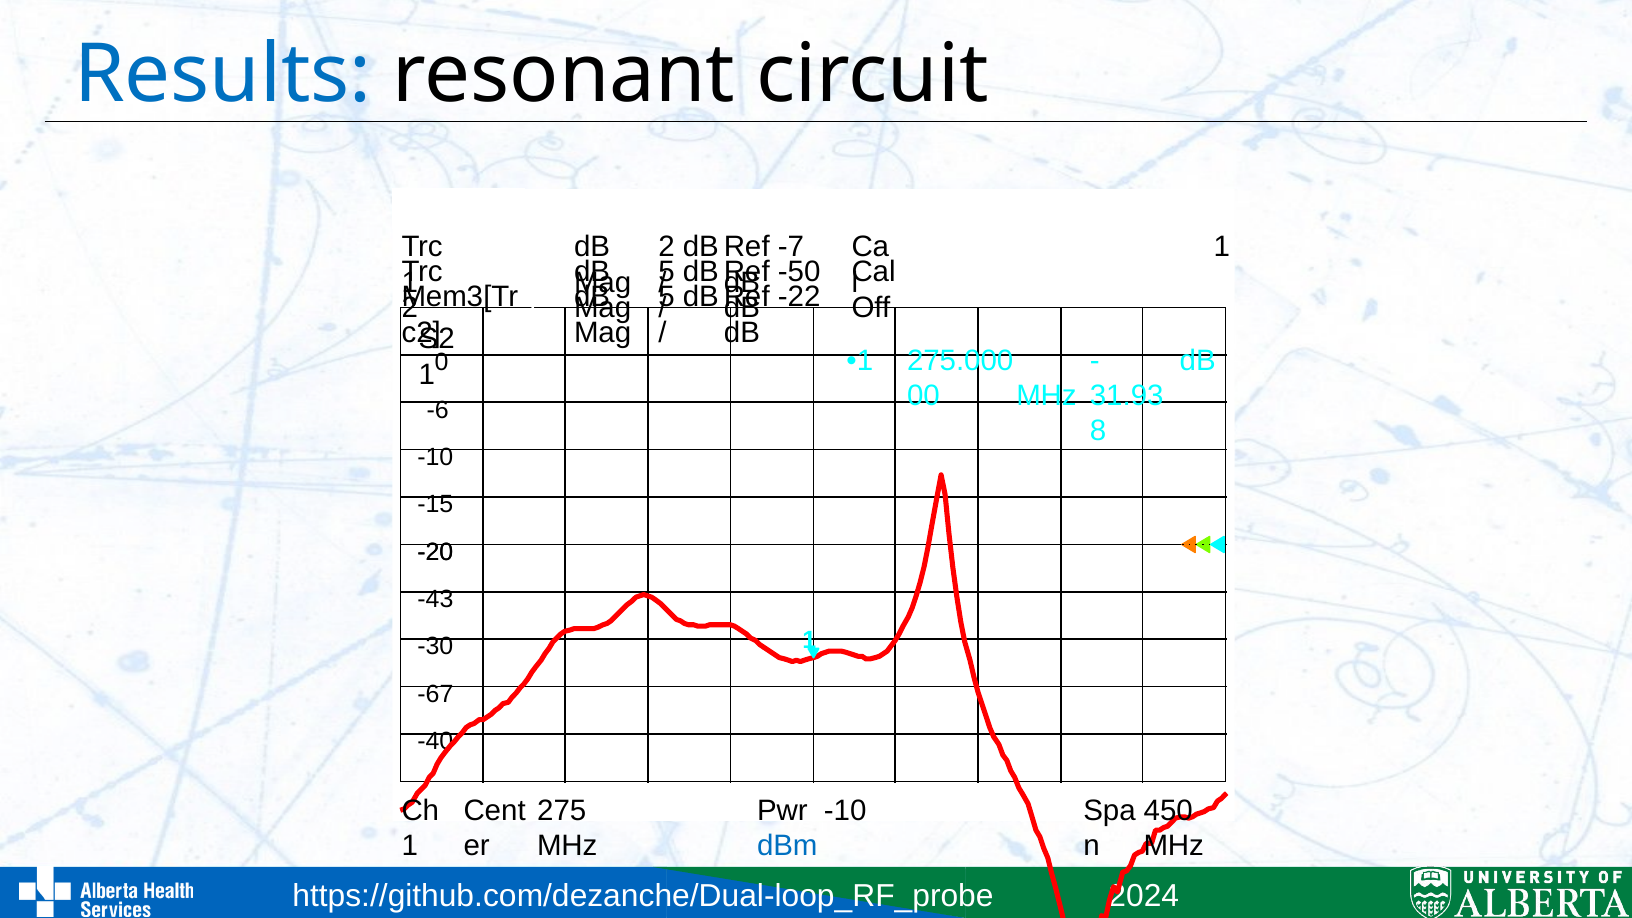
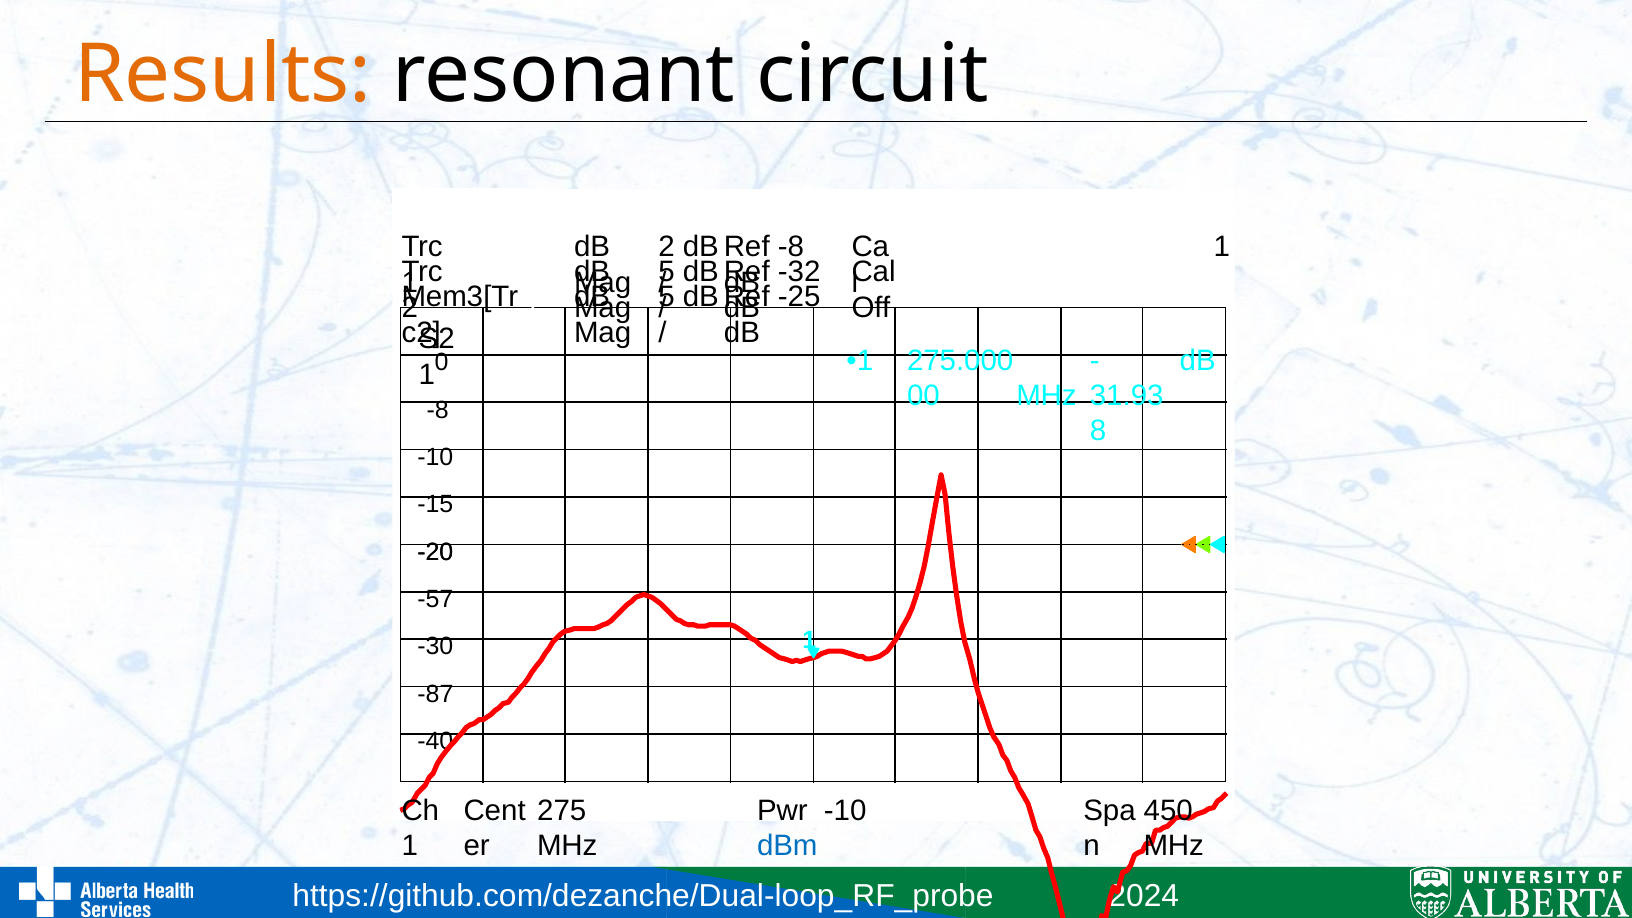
Results colour: blue -> orange
Ref -7: -7 -> -8
-50: -50 -> -32
-22: -22 -> -25
-6 at (438, 410): -6 -> -8
-43: -43 -> -57
-67: -67 -> -87
